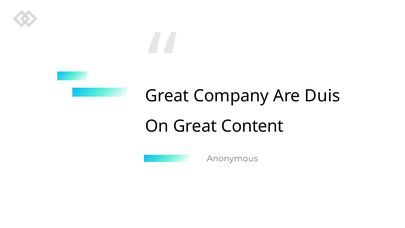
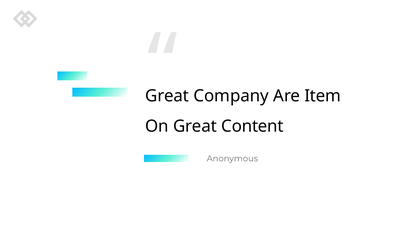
Duis: Duis -> Item
